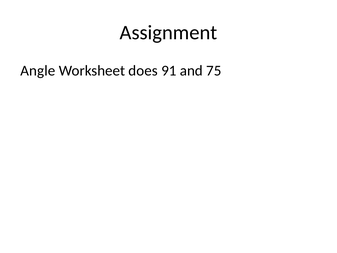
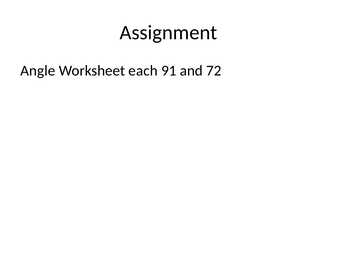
does: does -> each
75: 75 -> 72
